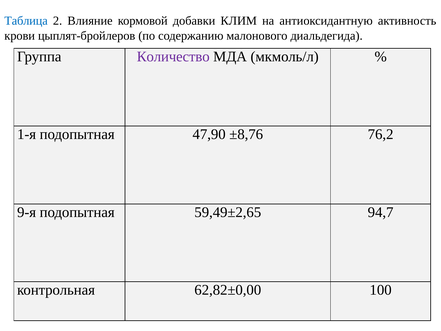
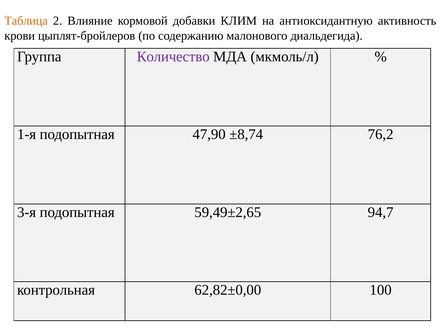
Таблица colour: blue -> orange
±8,76: ±8,76 -> ±8,74
9-я: 9-я -> 3-я
